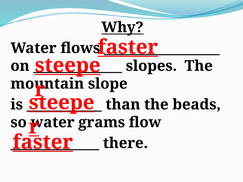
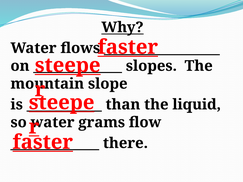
beads: beads -> liquid
